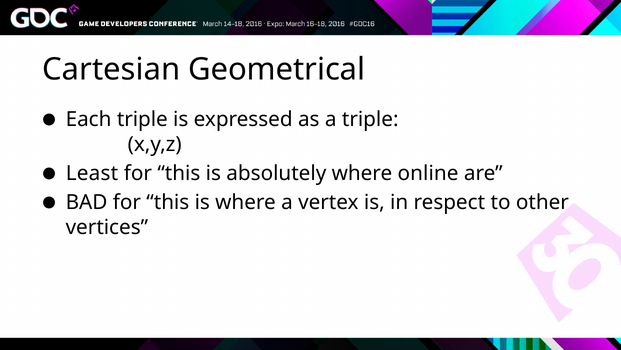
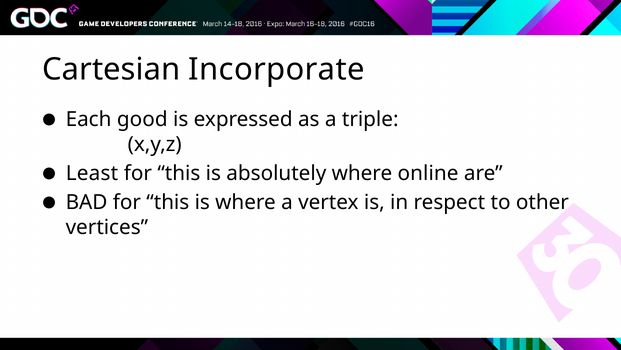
Geometrical: Geometrical -> Incorporate
Each triple: triple -> good
